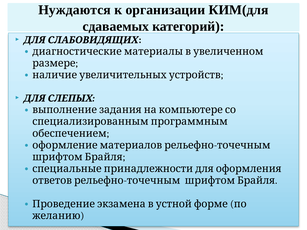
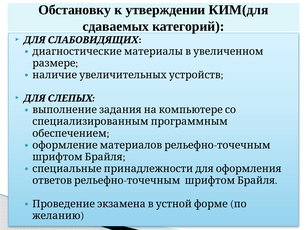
Нуждаются: Нуждаются -> Обстановку
организации: организации -> утверждении
